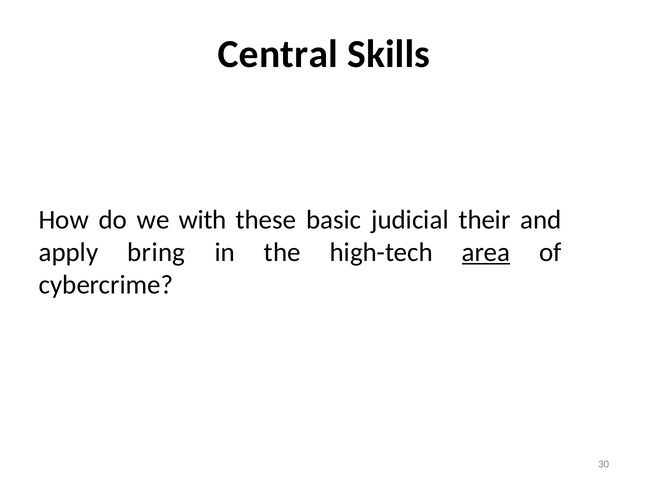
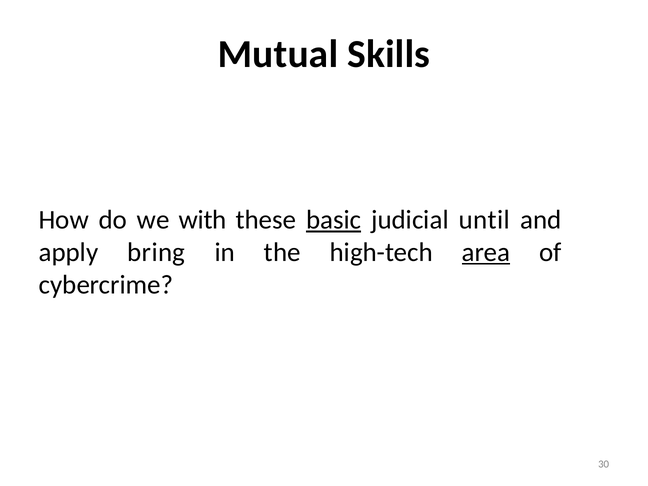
Central: Central -> Mutual
basic underline: none -> present
their: their -> until
